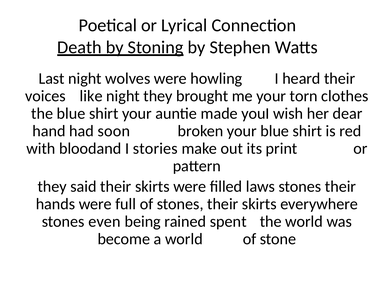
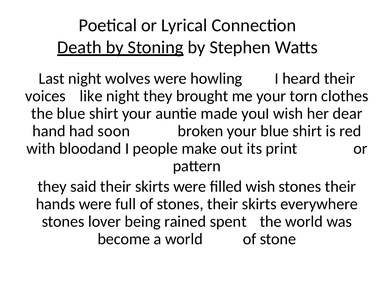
stories: stories -> people
filled laws: laws -> wish
even: even -> lover
